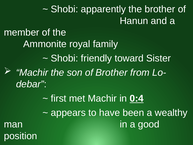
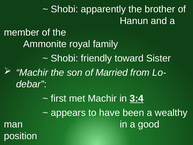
of Brother: Brother -> Married
0:4: 0:4 -> 3:4
